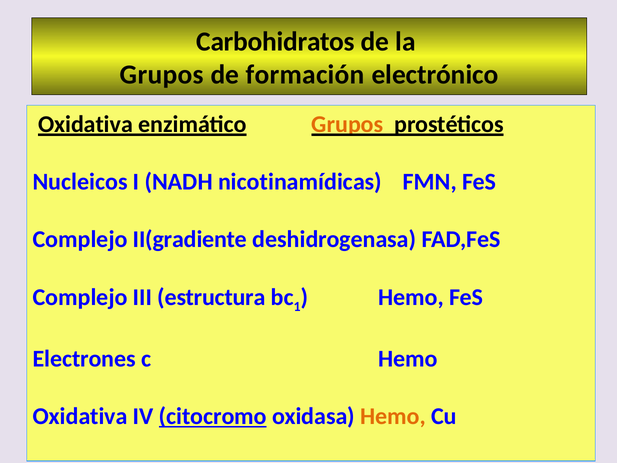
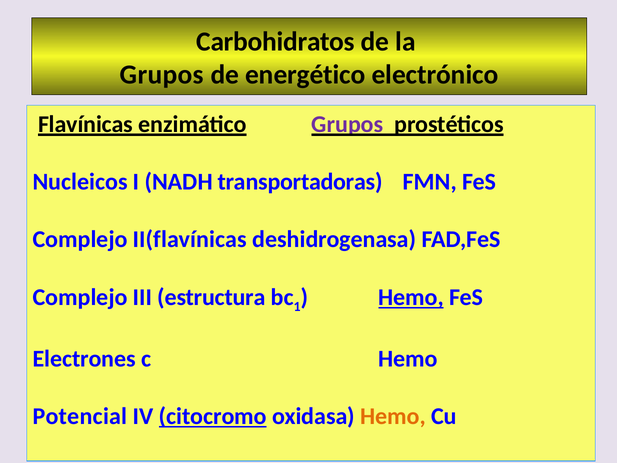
formación: formación -> energético
Oxidativa at (85, 124): Oxidativa -> Flavínicas
Grupos at (347, 124) colour: orange -> purple
nicotinamídicas: nicotinamídicas -> transportadoras
II(gradiente: II(gradiente -> II(flavínicas
Hemo at (411, 297) underline: none -> present
Oxidativa at (80, 416): Oxidativa -> Potencial
